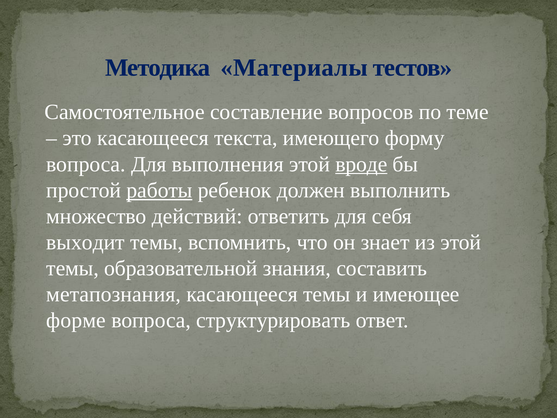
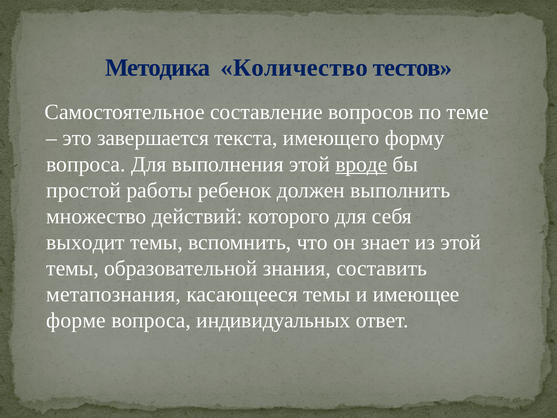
Материалы: Материалы -> Количество
это касающееся: касающееся -> завершается
работы underline: present -> none
ответить: ответить -> которого
структурировать: структурировать -> индивидуальных
